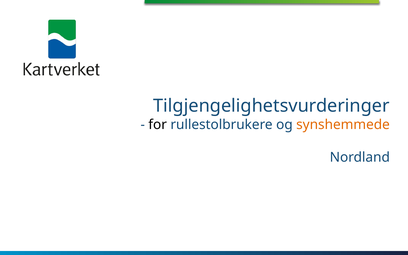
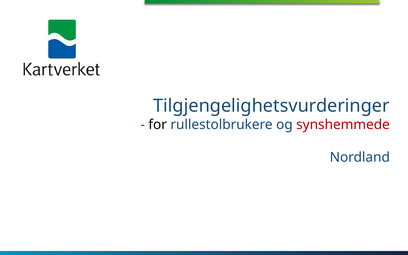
synshemmede colour: orange -> red
